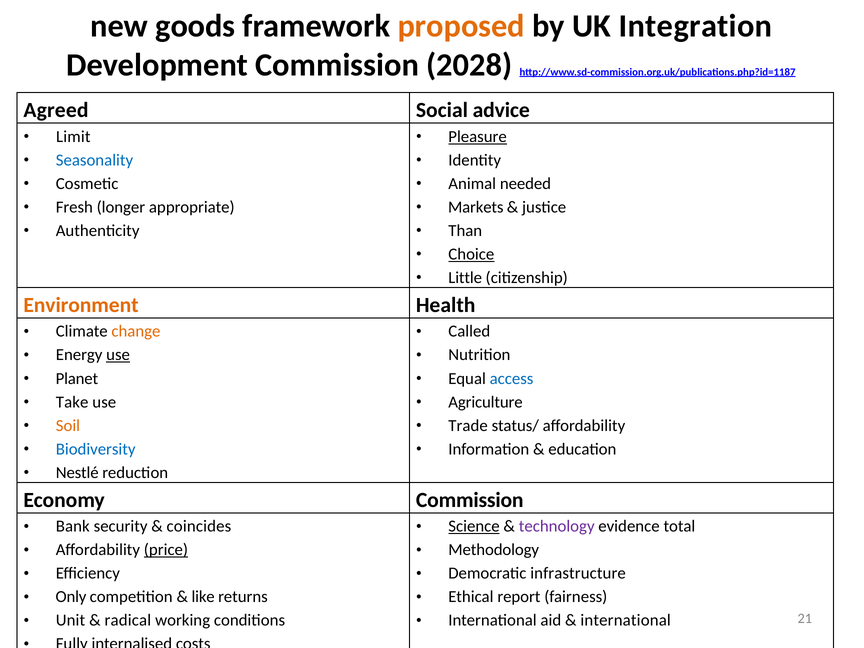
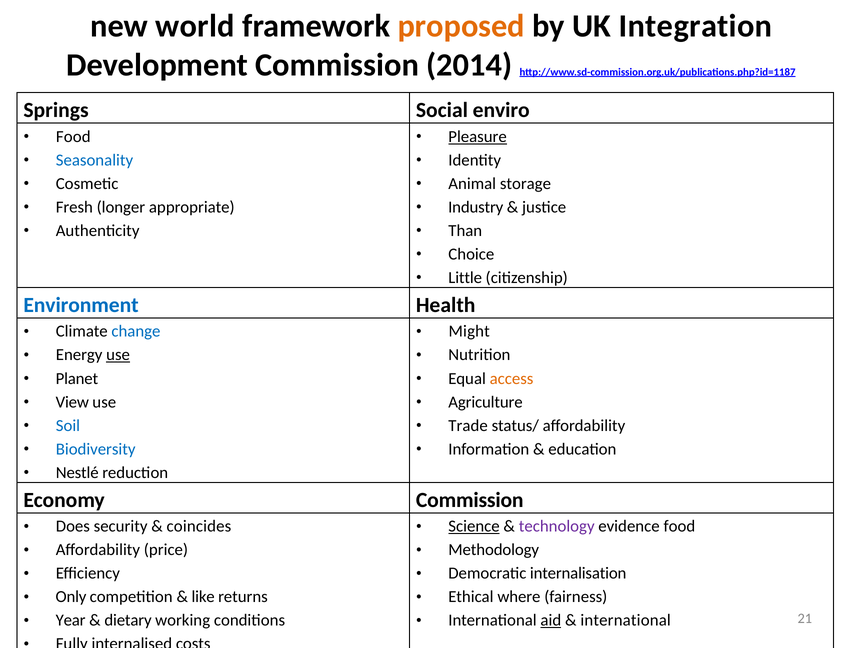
goods: goods -> world
2028: 2028 -> 2014
Agreed: Agreed -> Springs
advice: advice -> enviro
Limit at (73, 137): Limit -> Food
needed: needed -> storage
Markets: Markets -> Industry
Choice underline: present -> none
Environment colour: orange -> blue
change colour: orange -> blue
Called: Called -> Might
access colour: blue -> orange
Take: Take -> View
Soil colour: orange -> blue
Bank: Bank -> Does
evidence total: total -> food
price underline: present -> none
infrastructure: infrastructure -> internalisation
report: report -> where
Unit: Unit -> Year
radical: radical -> dietary
aid underline: none -> present
